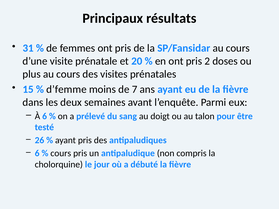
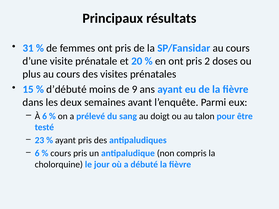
d’femme: d’femme -> d’débuté
7: 7 -> 9
26: 26 -> 23
